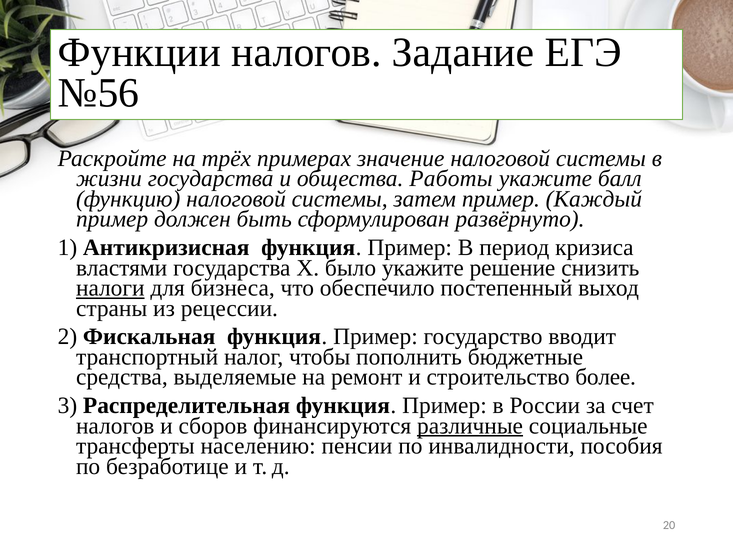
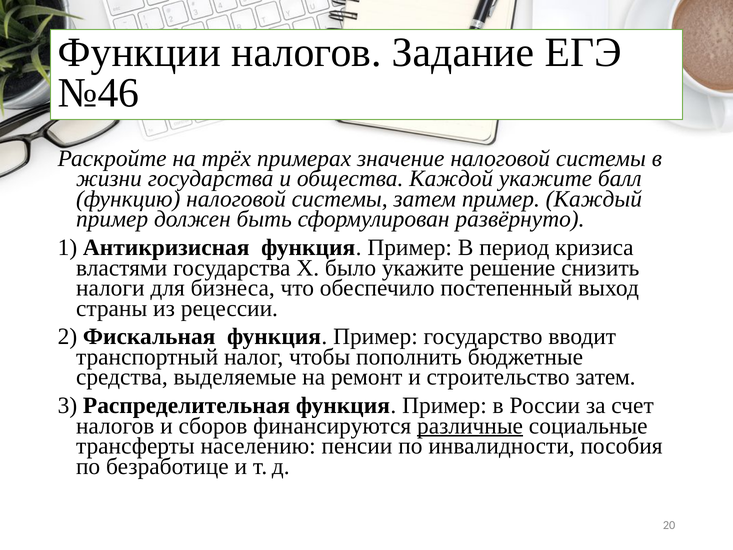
№56: №56 -> №46
Работы: Работы -> Каждой
налоги underline: present -> none
строительство более: более -> затем
